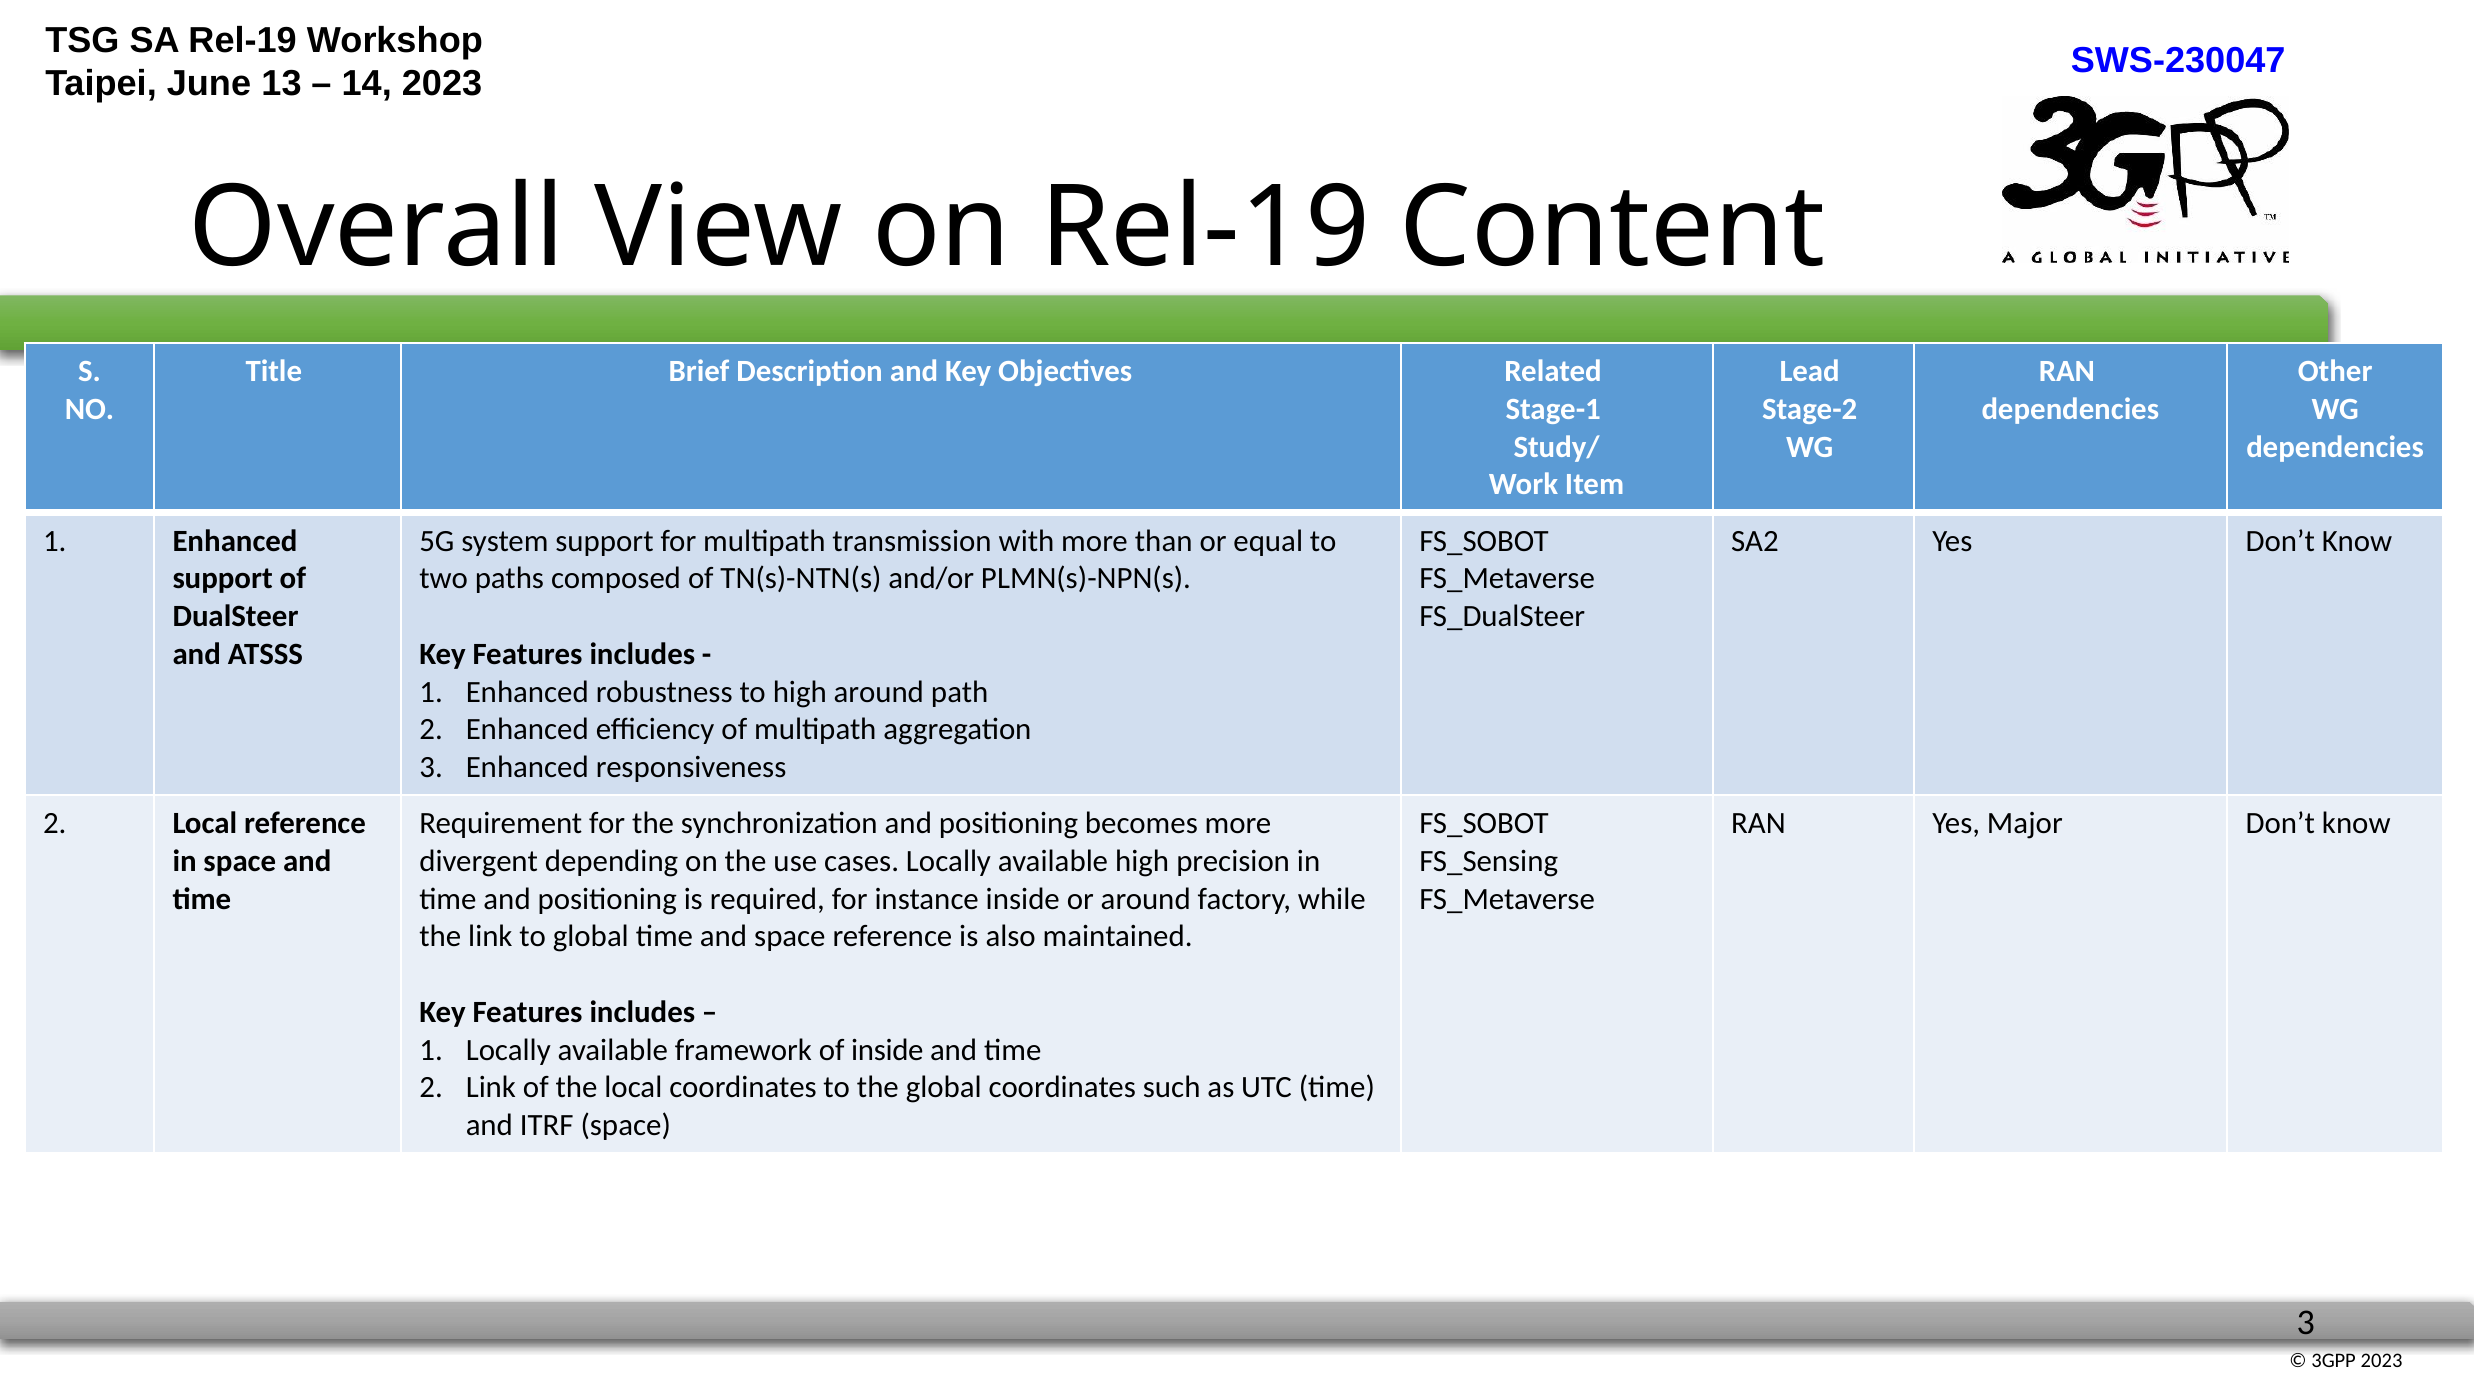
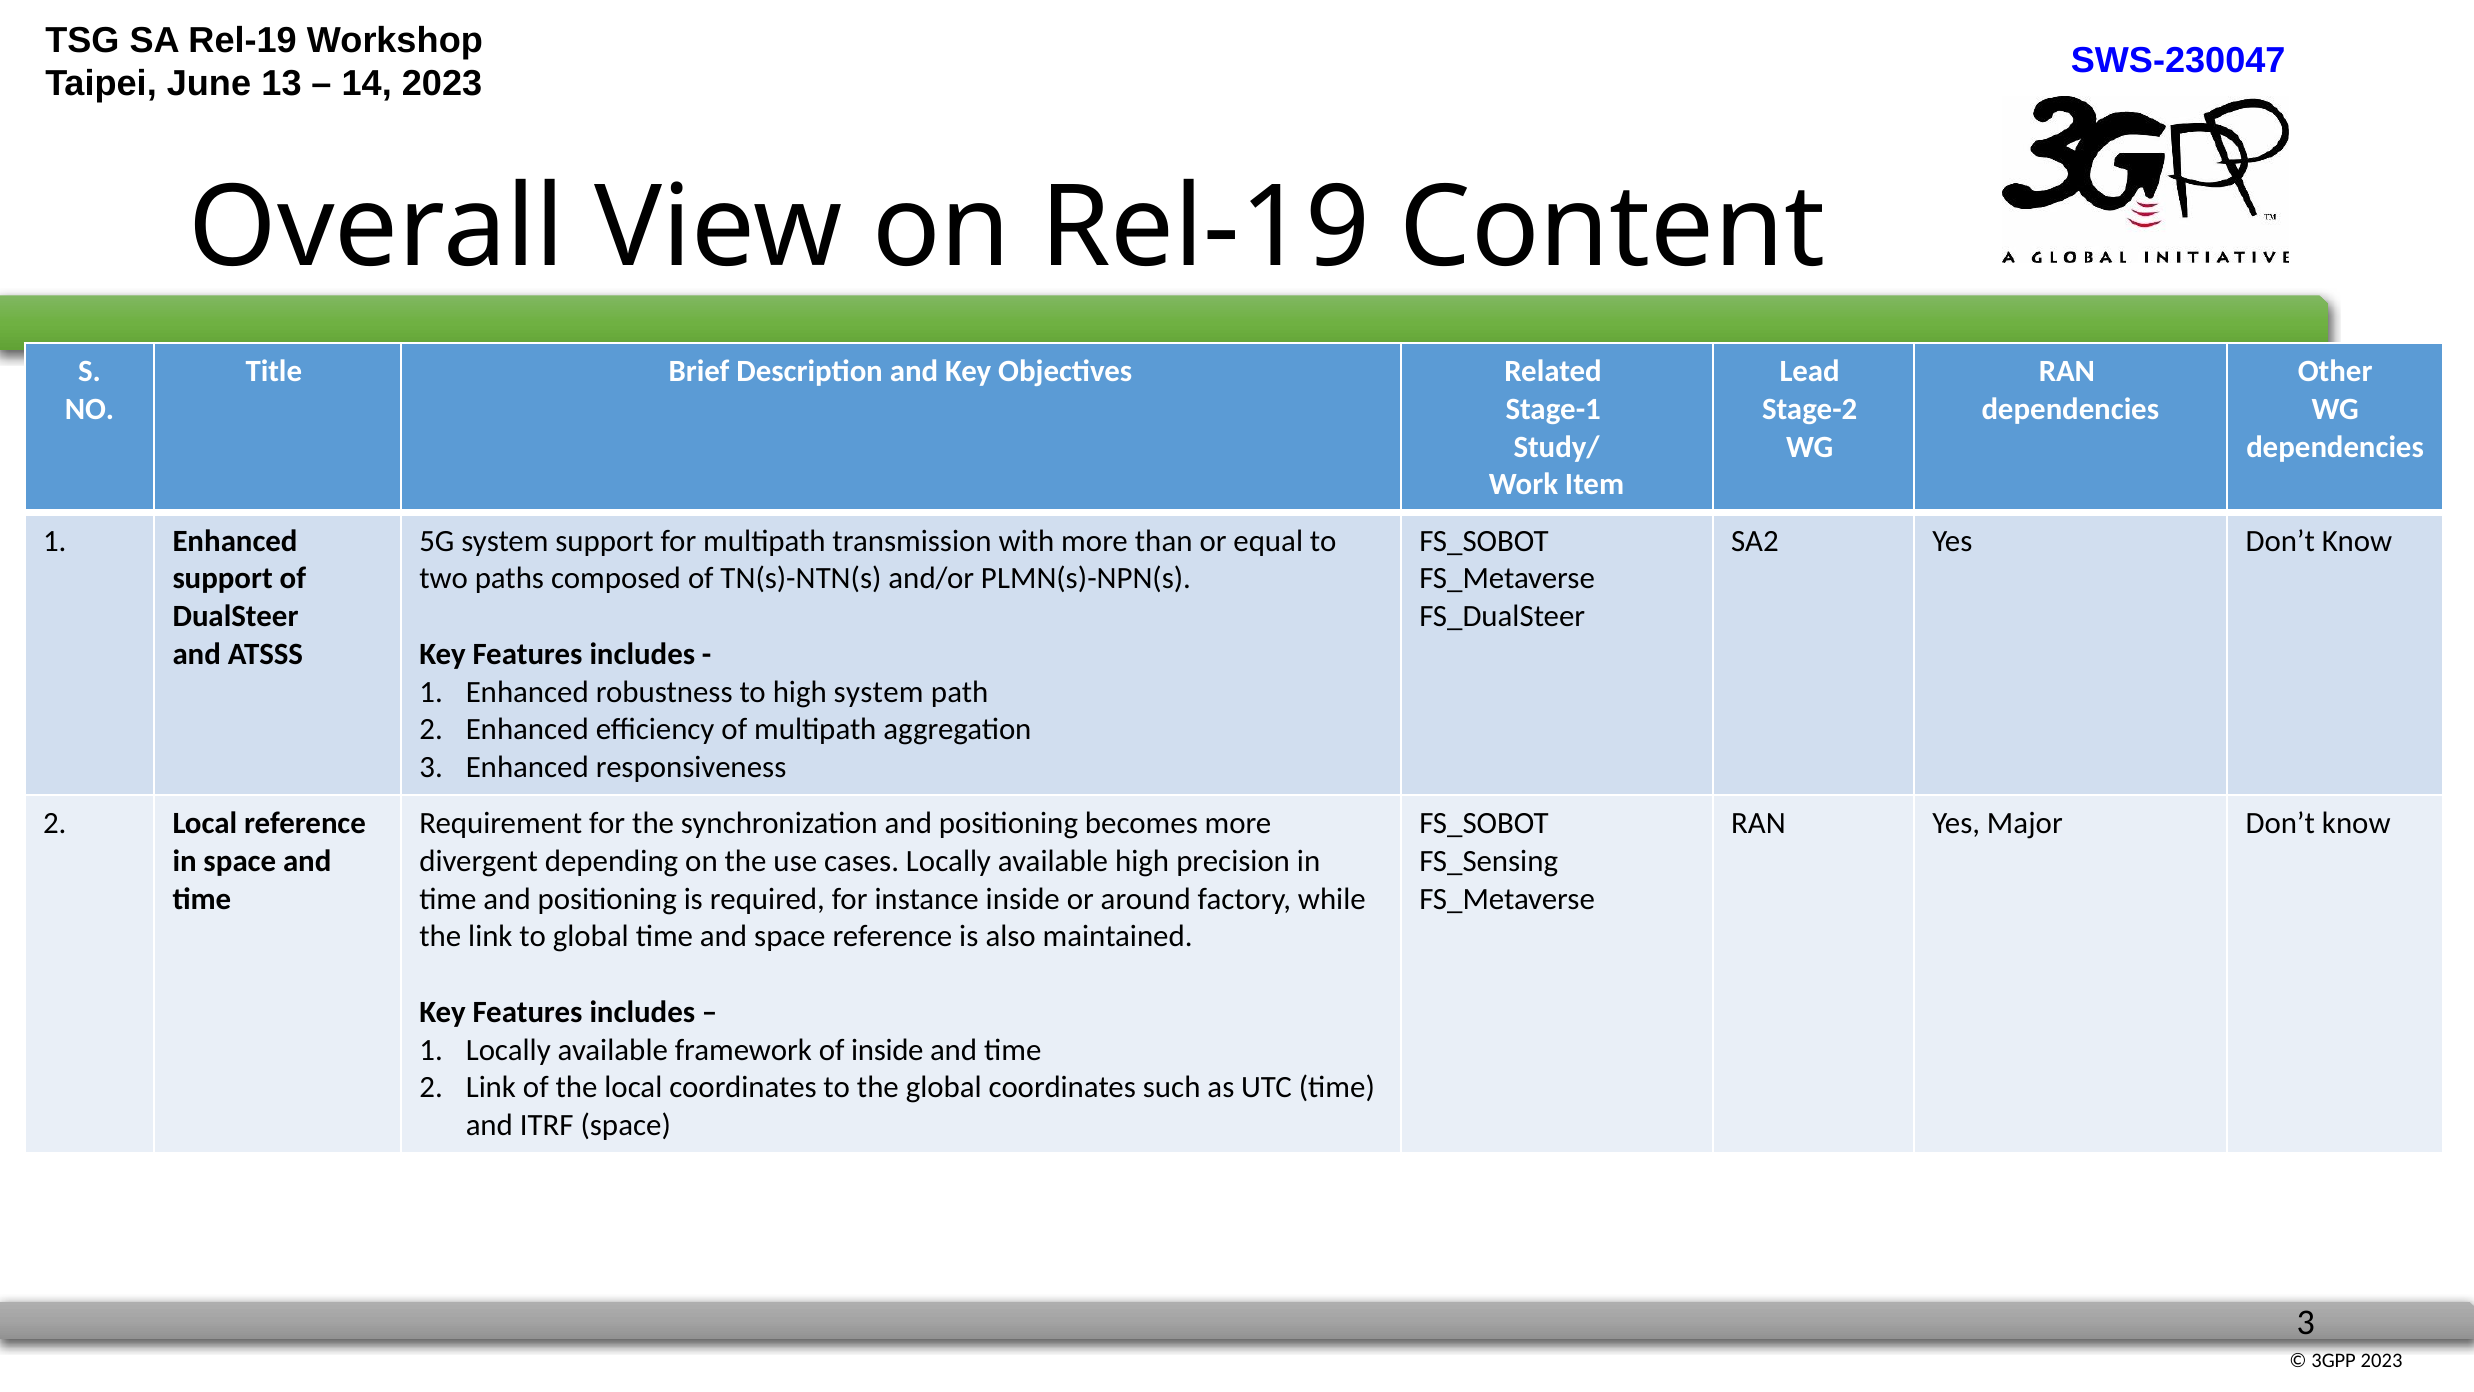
high around: around -> system
